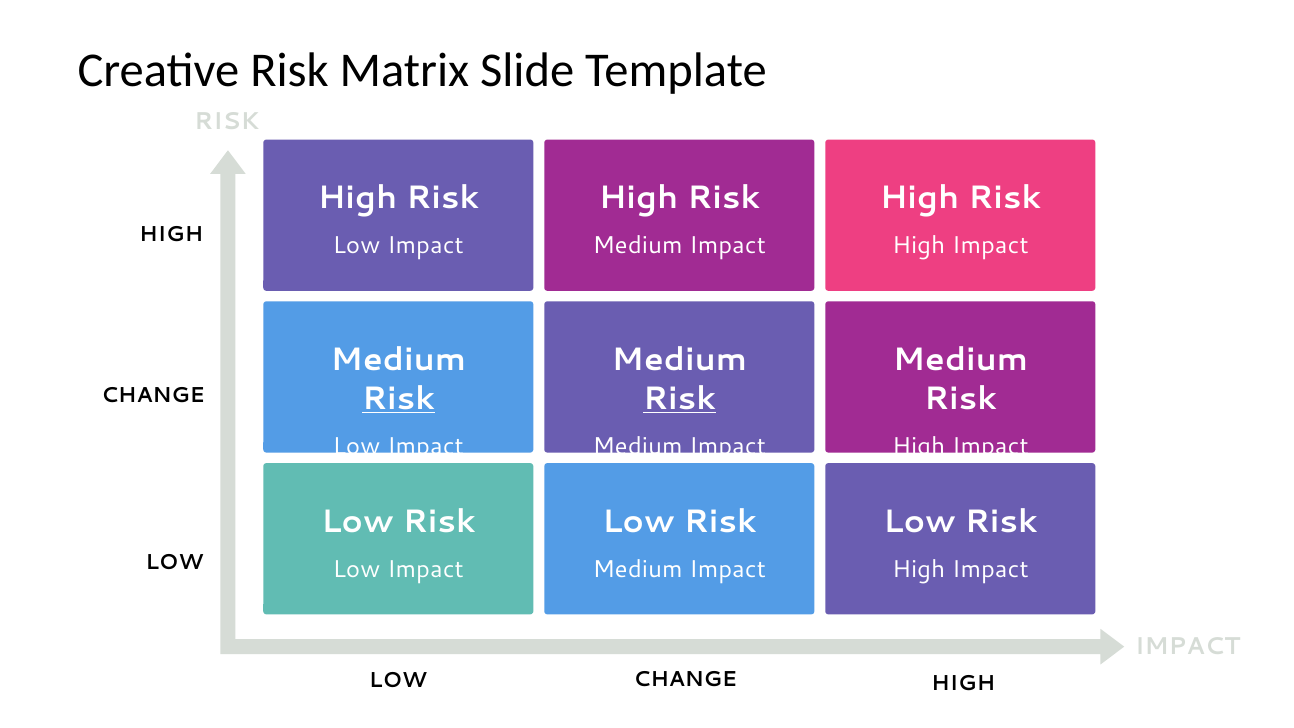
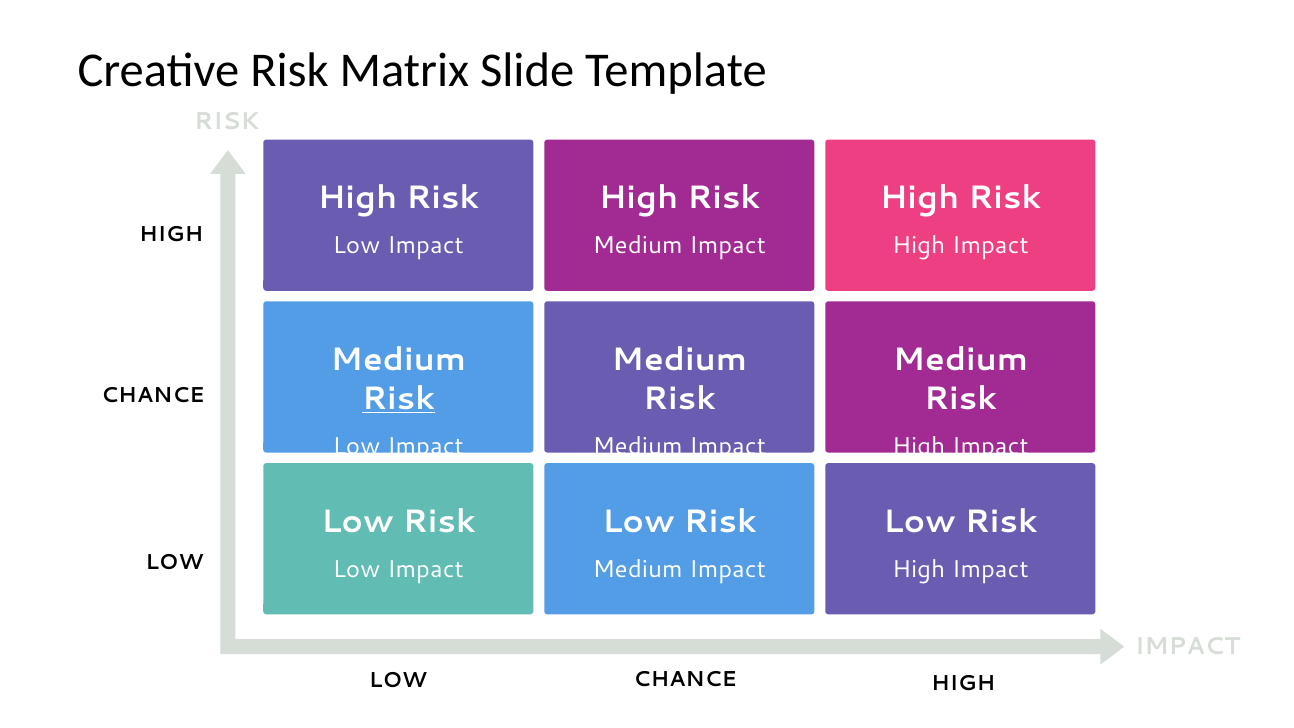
Risk at (679, 399) underline: present -> none
CHANGE at (153, 395): CHANGE -> CHANCE
CHANGE at (685, 679): CHANGE -> CHANCE
